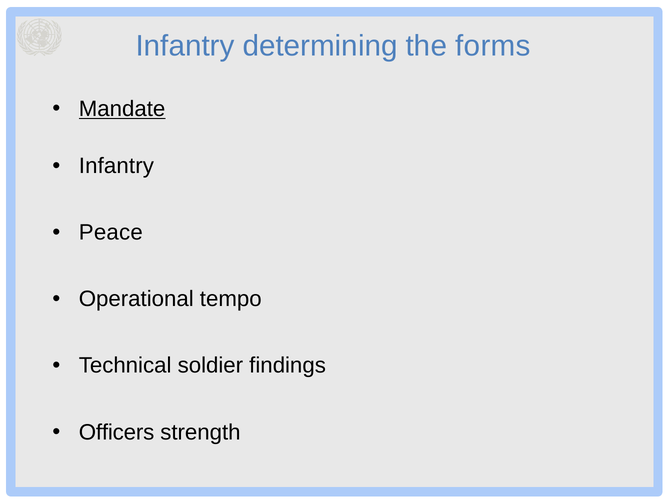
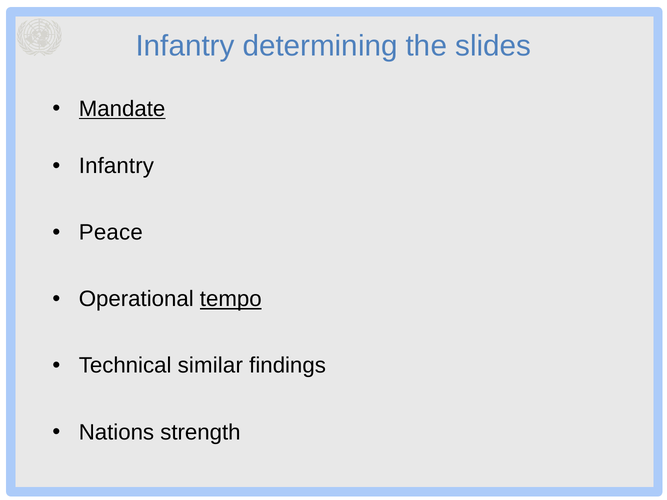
forms: forms -> slides
tempo underline: none -> present
soldier: soldier -> similar
Officers: Officers -> Nations
